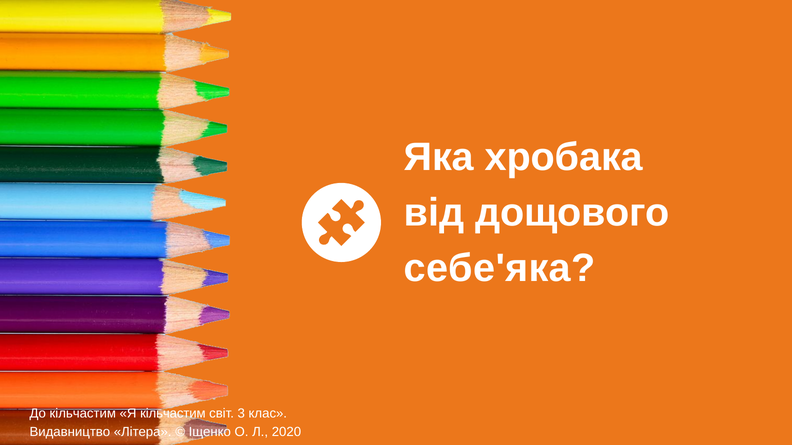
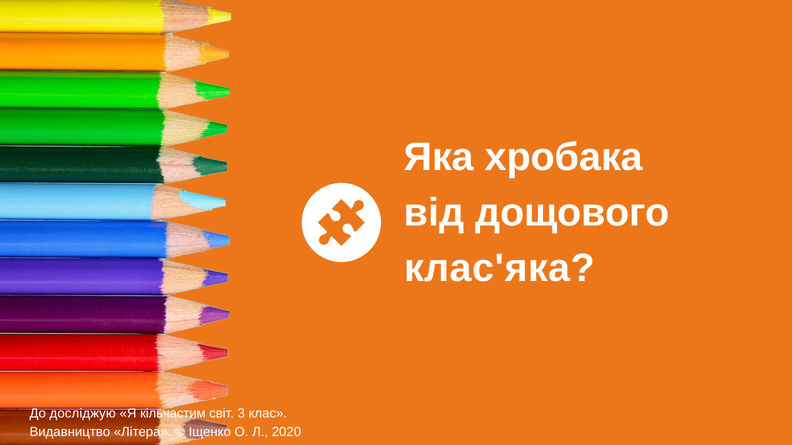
себе'яка: себе'яка -> клас'яка
До кільчастим: кільчастим -> досліджую
